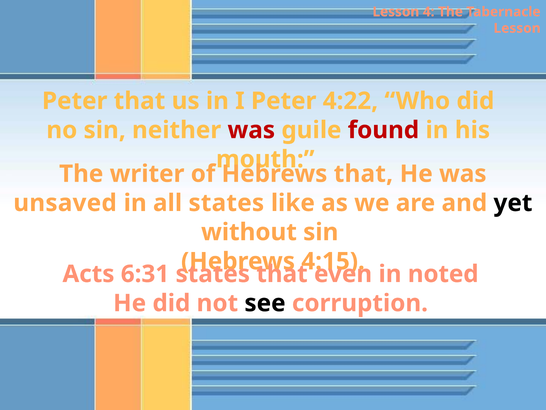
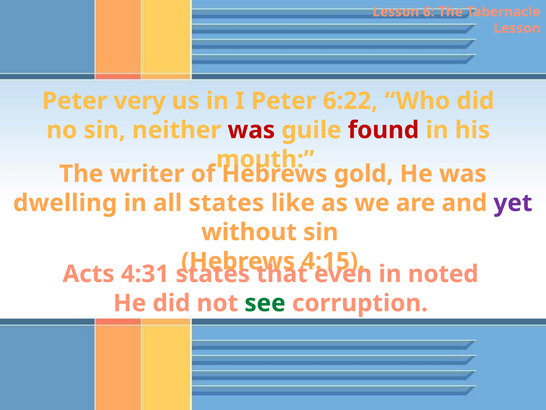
4: 4 -> 6
Peter that: that -> very
4:22: 4:22 -> 6:22
that at (363, 174): that -> gold
unsaved: unsaved -> dwelling
yet colour: black -> purple
6:31: 6:31 -> 4:31
see colour: black -> green
